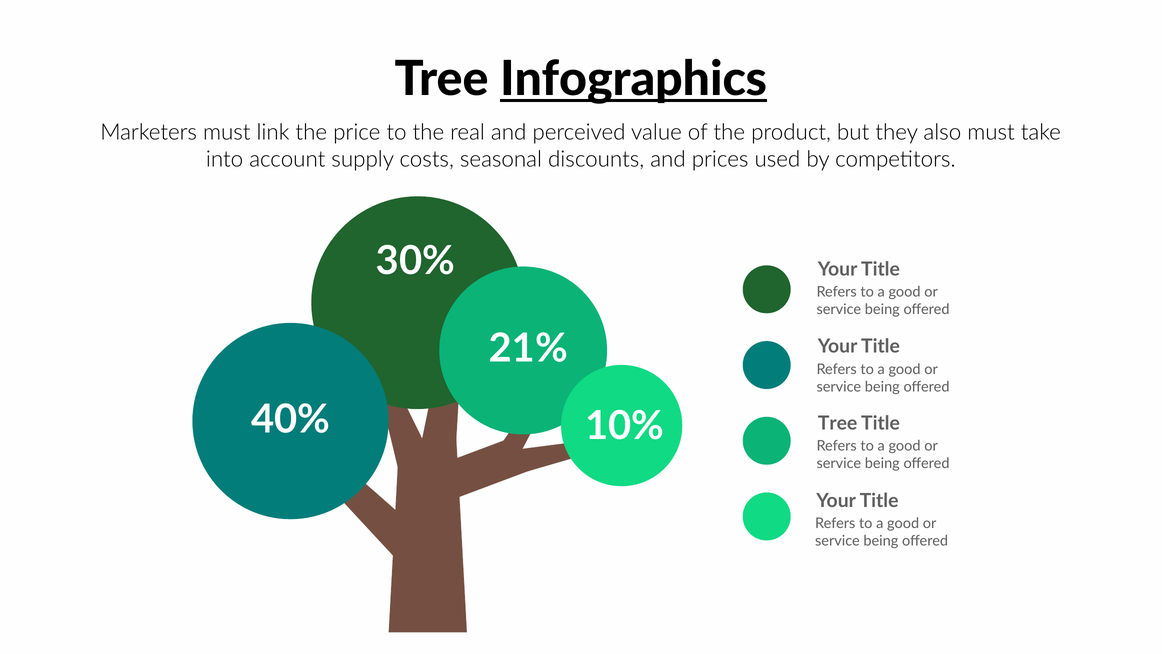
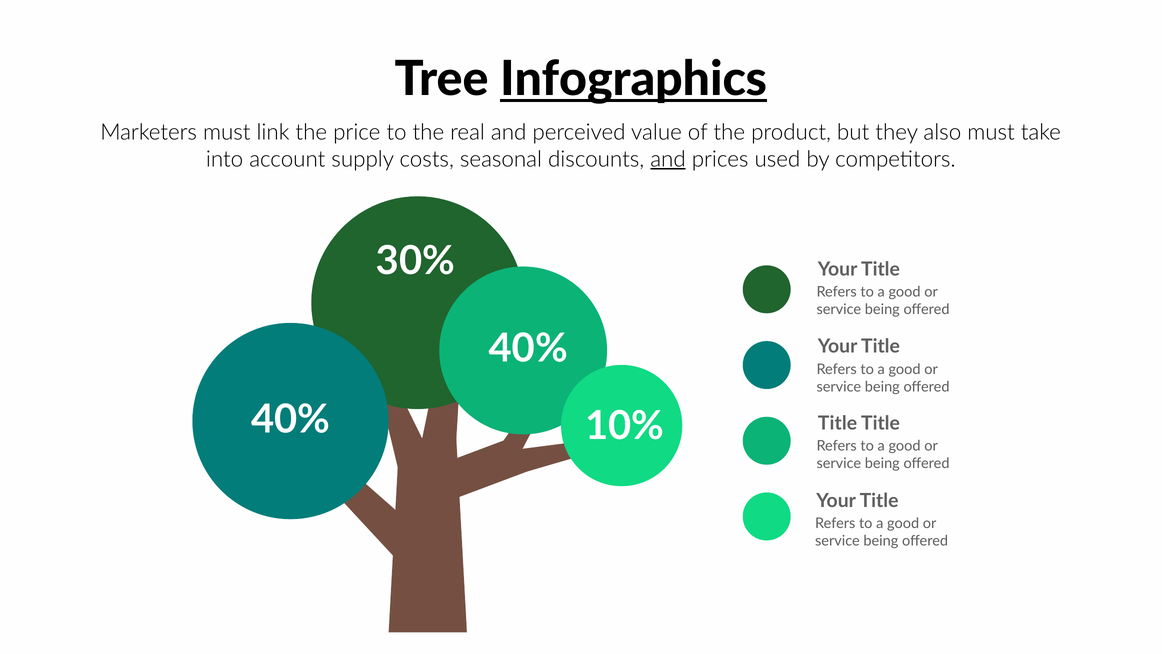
and at (668, 159) underline: none -> present
21% at (528, 349): 21% -> 40%
Tree at (838, 423): Tree -> Title
